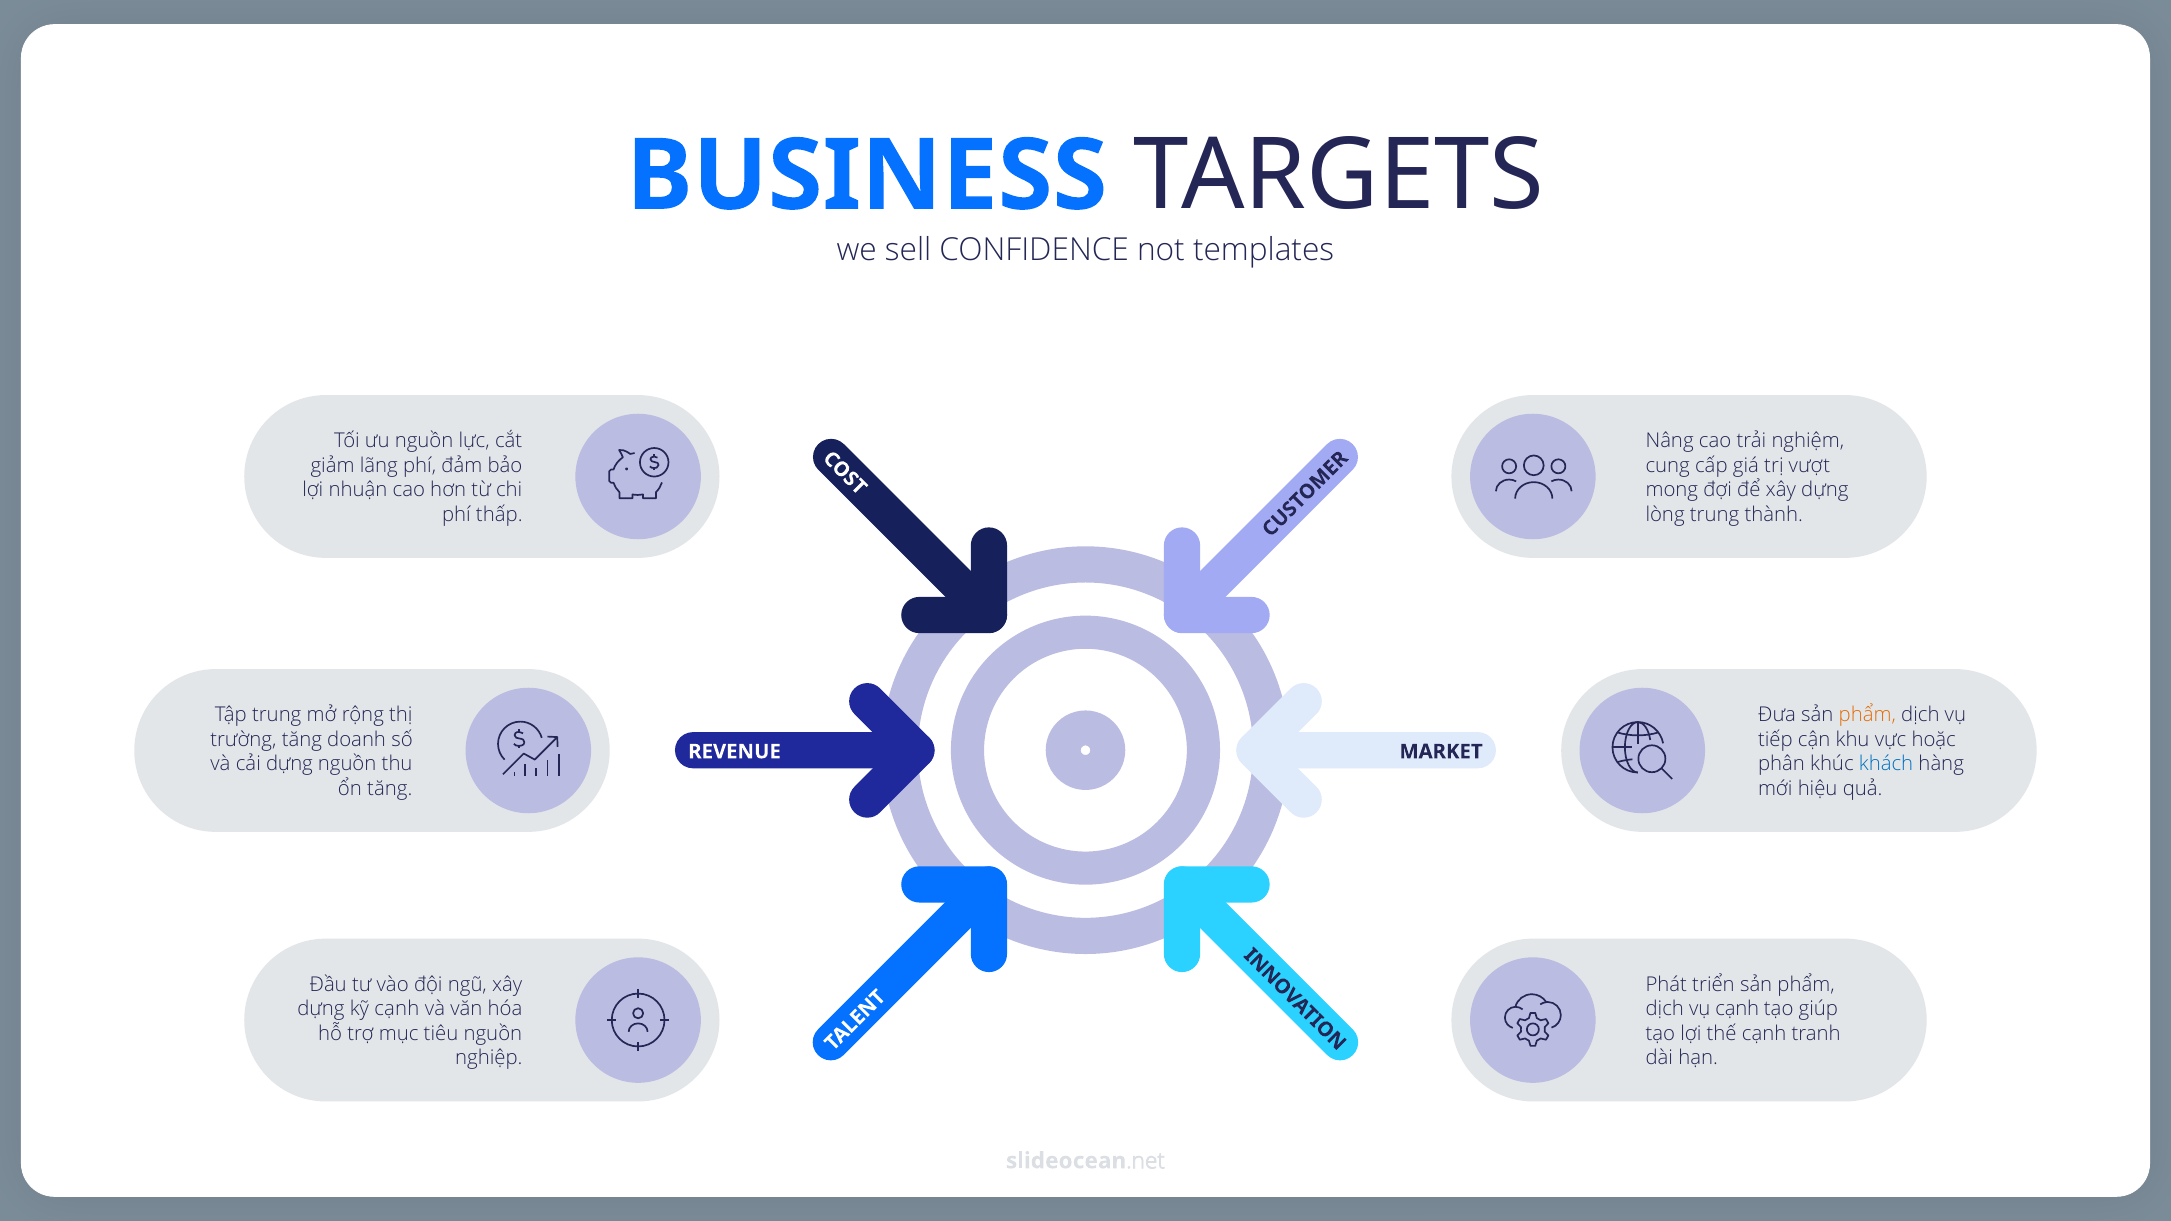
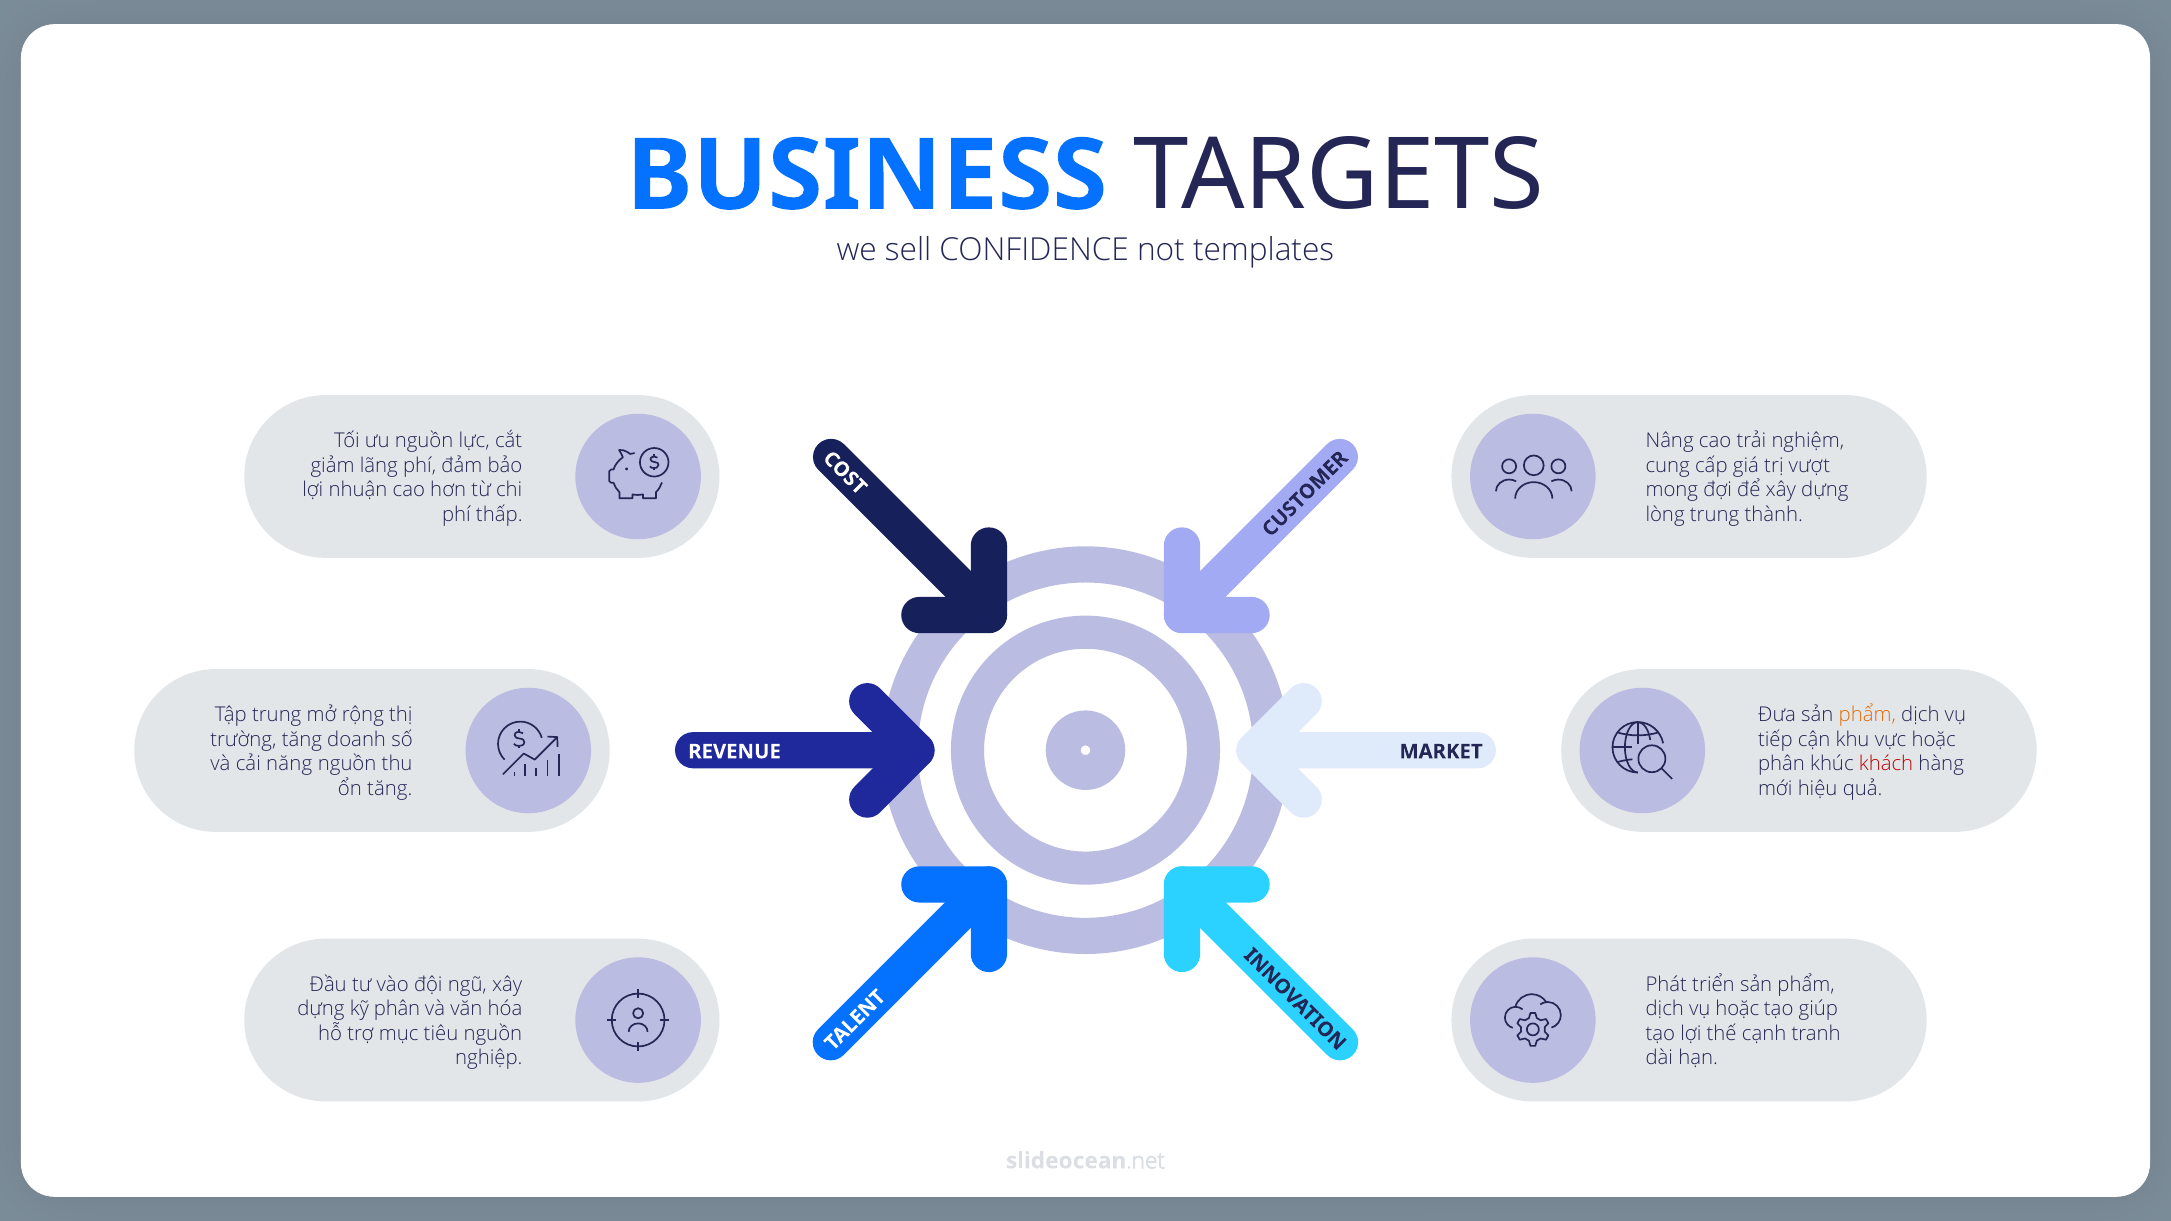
cải dựng: dựng -> năng
khách colour: blue -> red
kỹ cạnh: cạnh -> phân
vụ cạnh: cạnh -> hoặc
